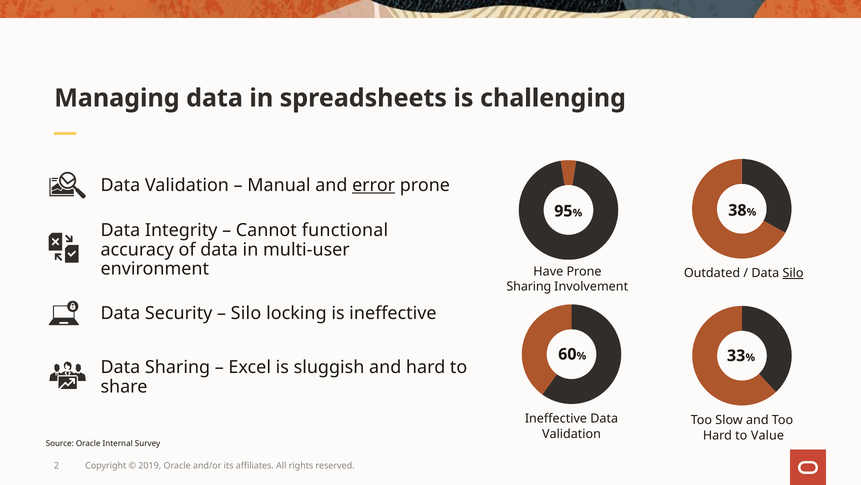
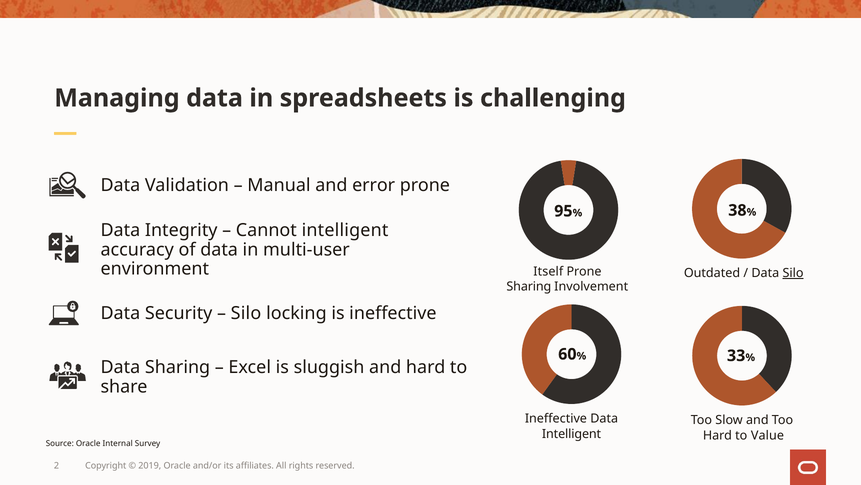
error underline: present -> none
Cannot functional: functional -> intelligent
Have: Have -> Itself
Validation at (571, 433): Validation -> Intelligent
